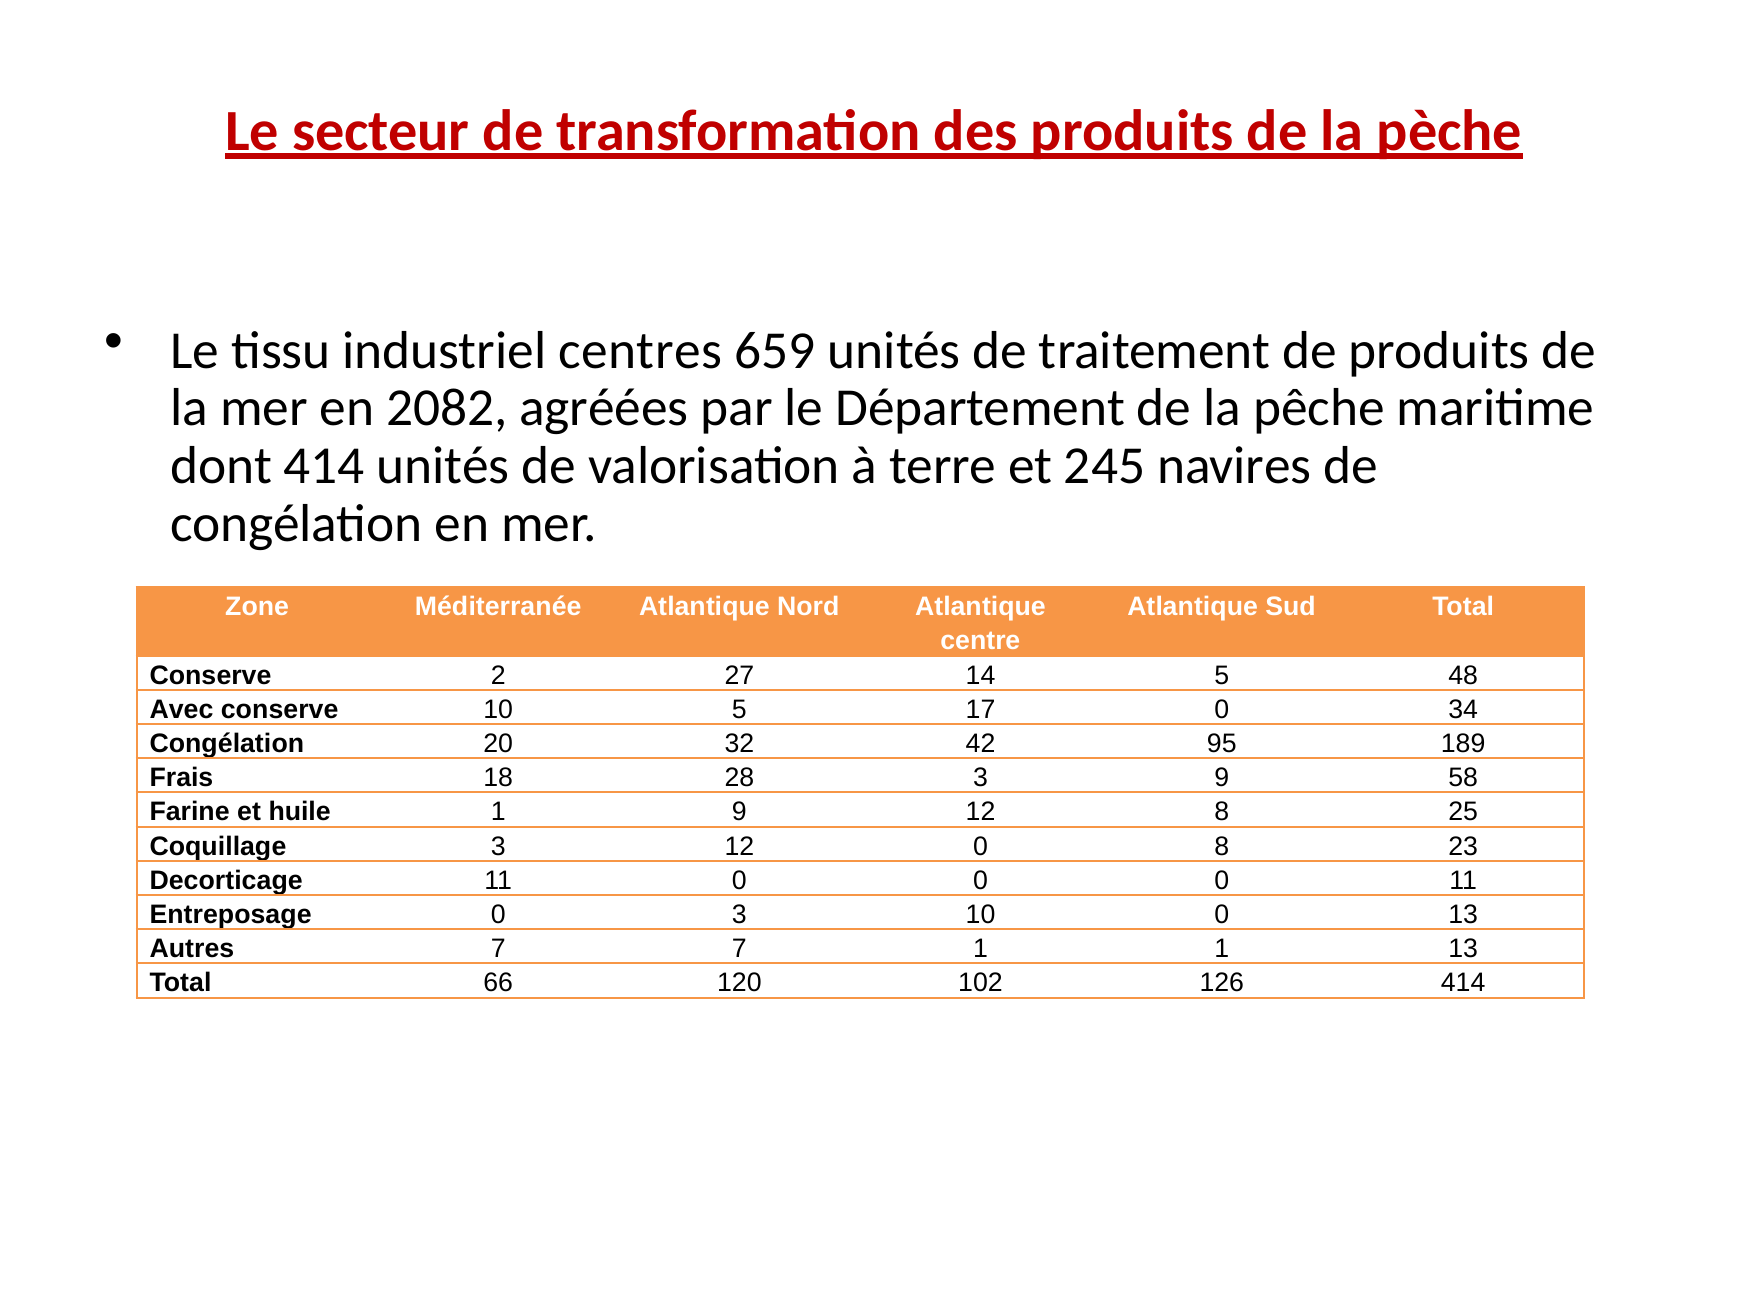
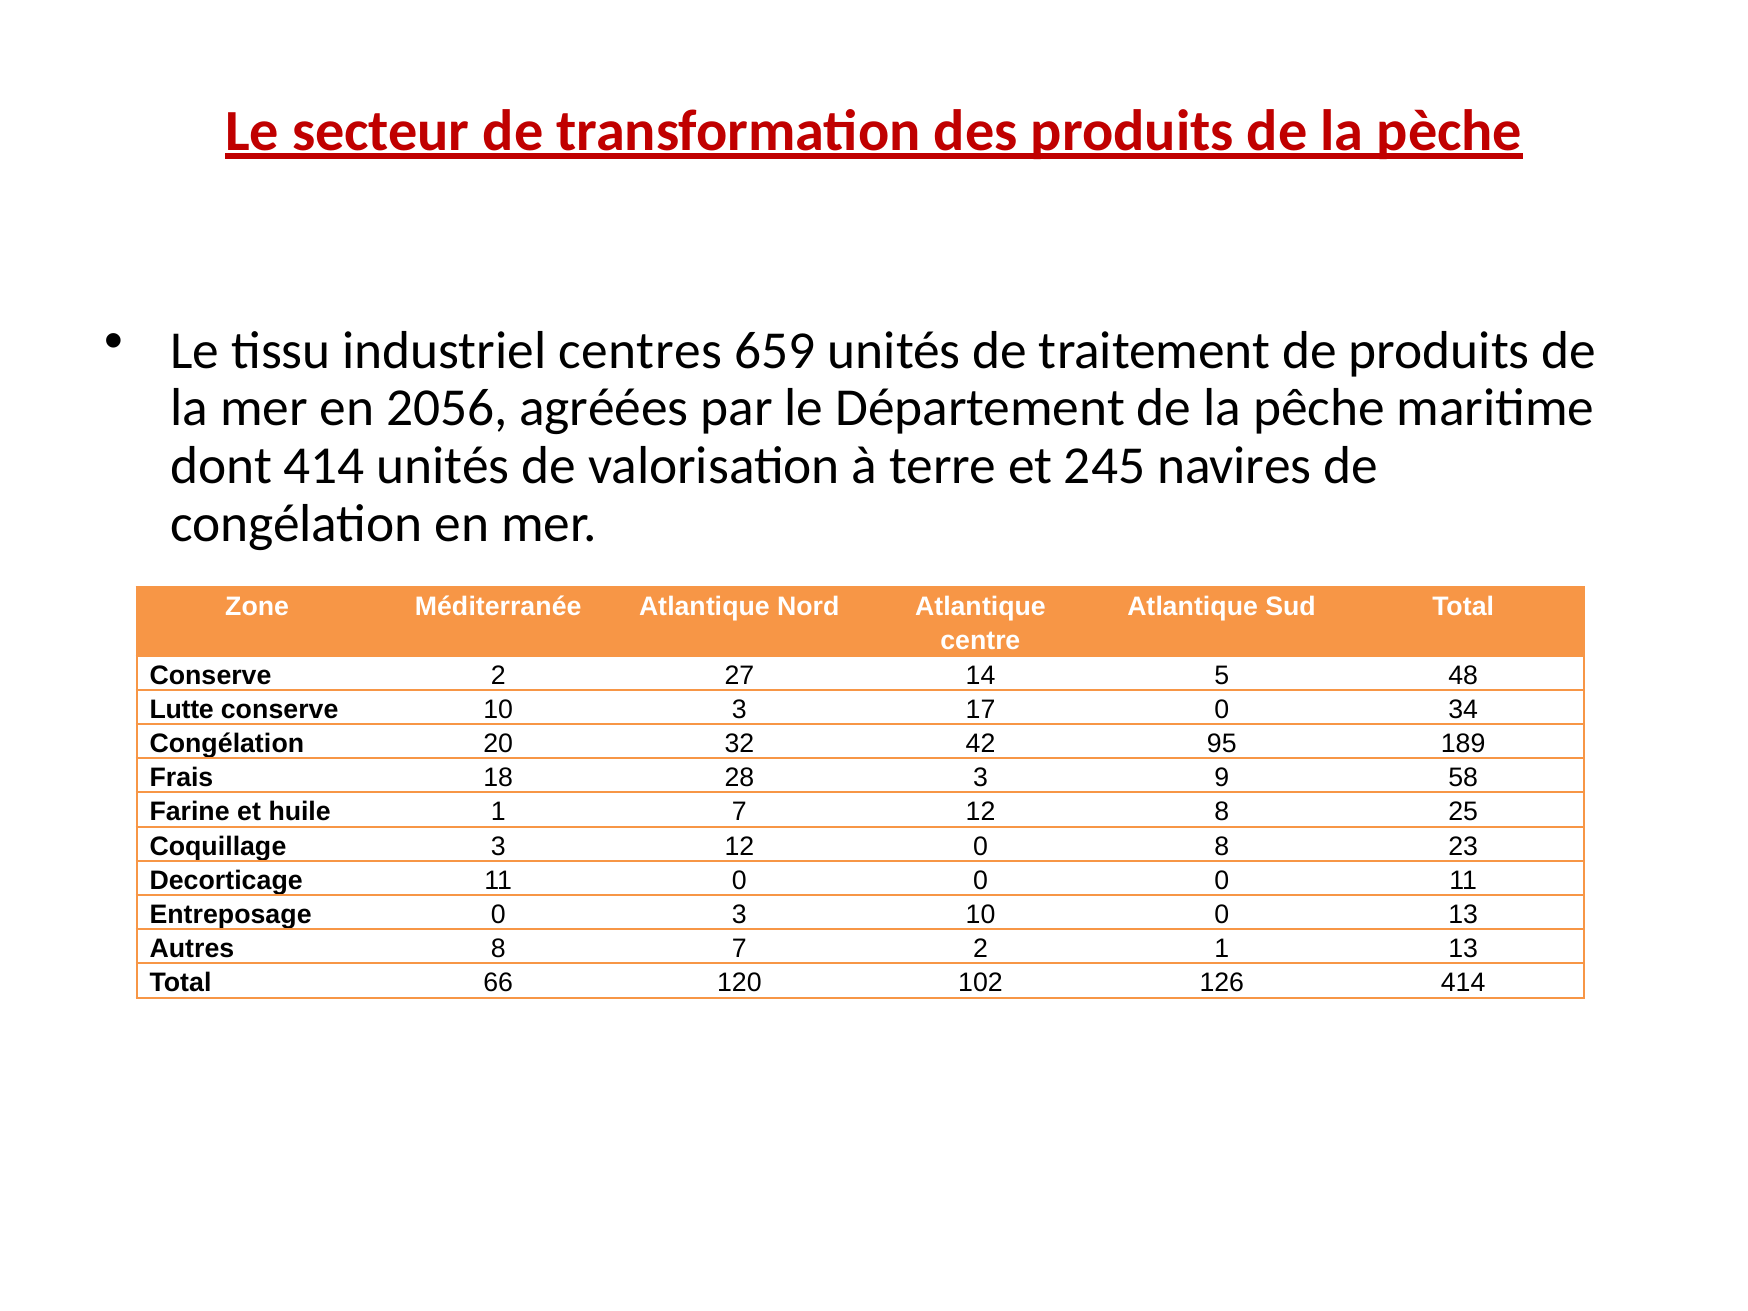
2082: 2082 -> 2056
Avec: Avec -> Lutte
10 5: 5 -> 3
1 9: 9 -> 7
Autres 7: 7 -> 8
7 1: 1 -> 2
